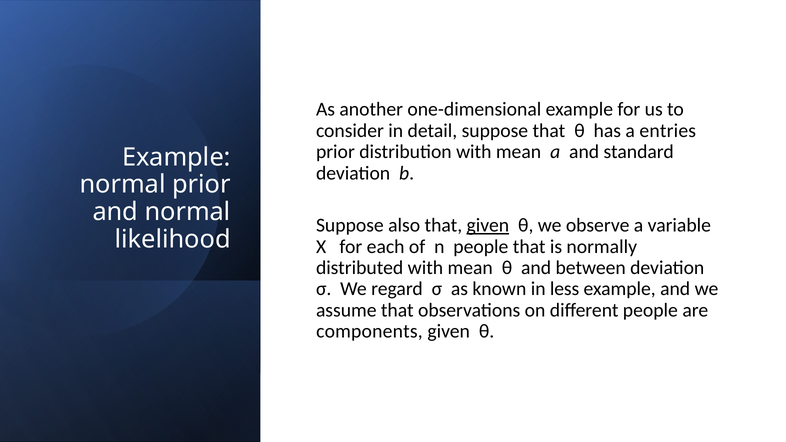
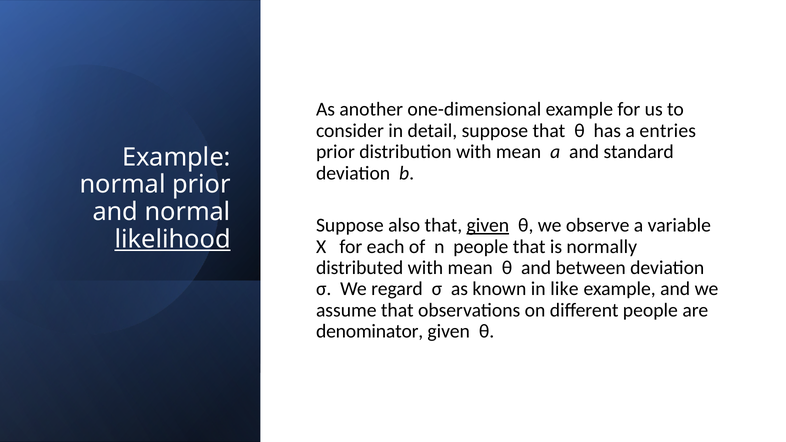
likelihood underline: none -> present
less: less -> like
components: components -> denominator
